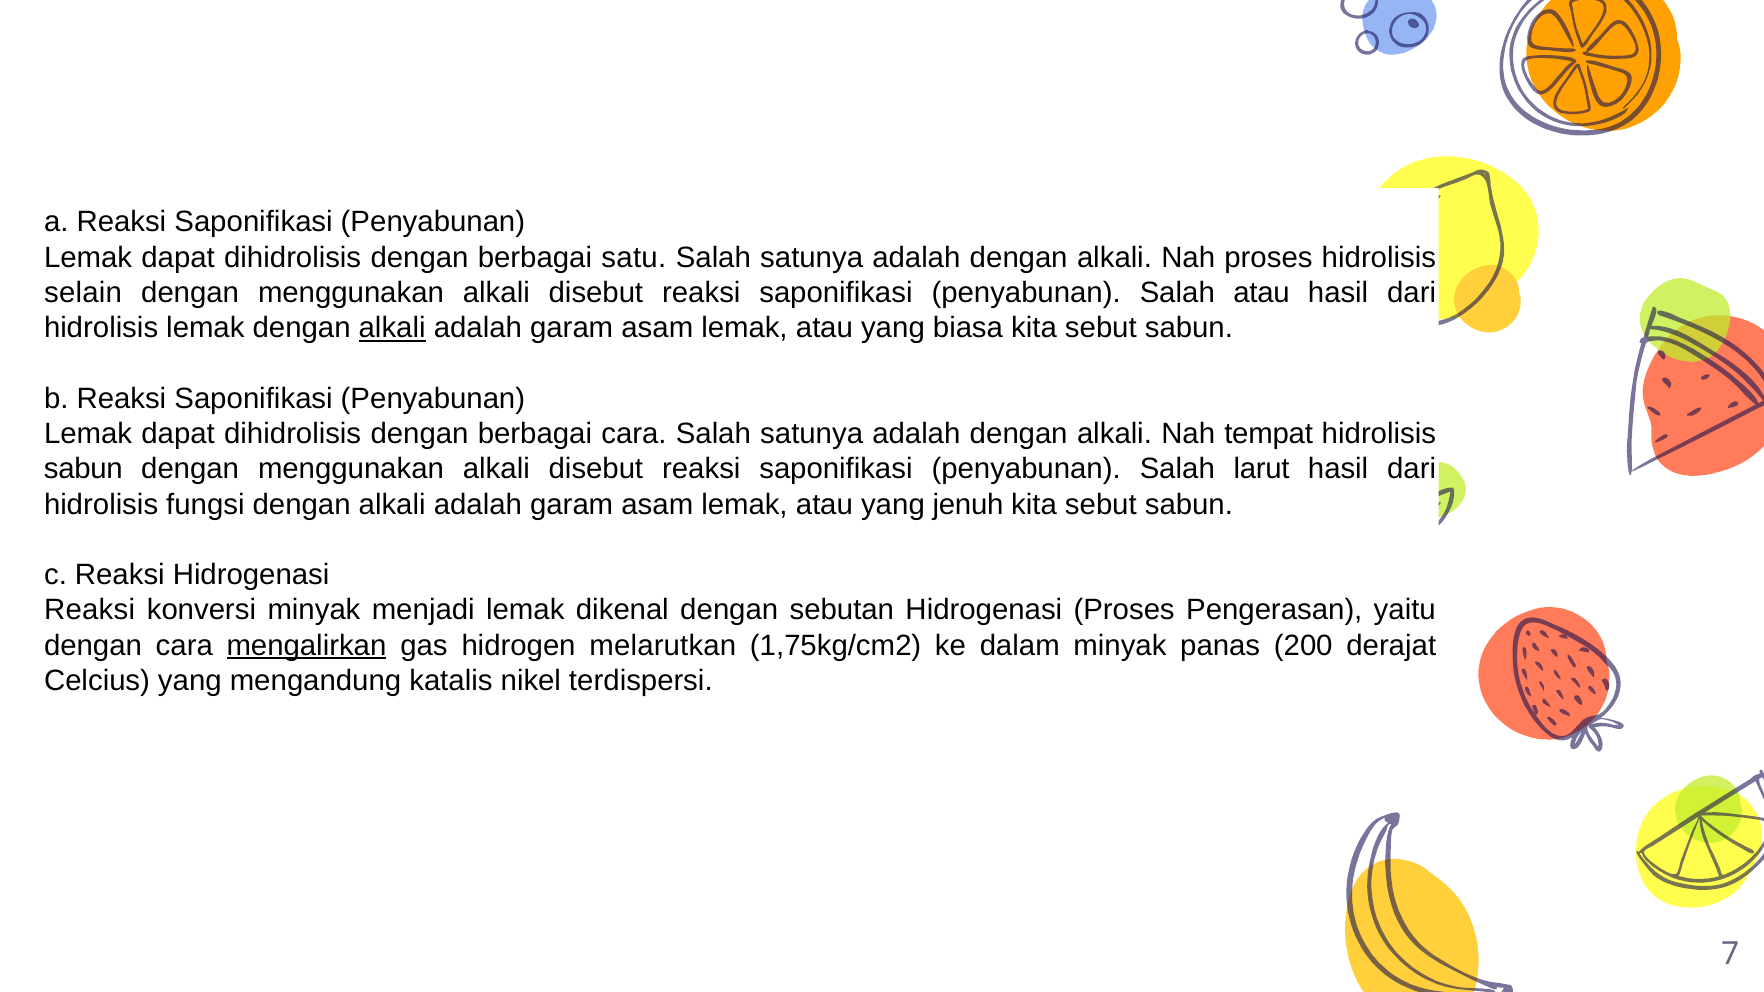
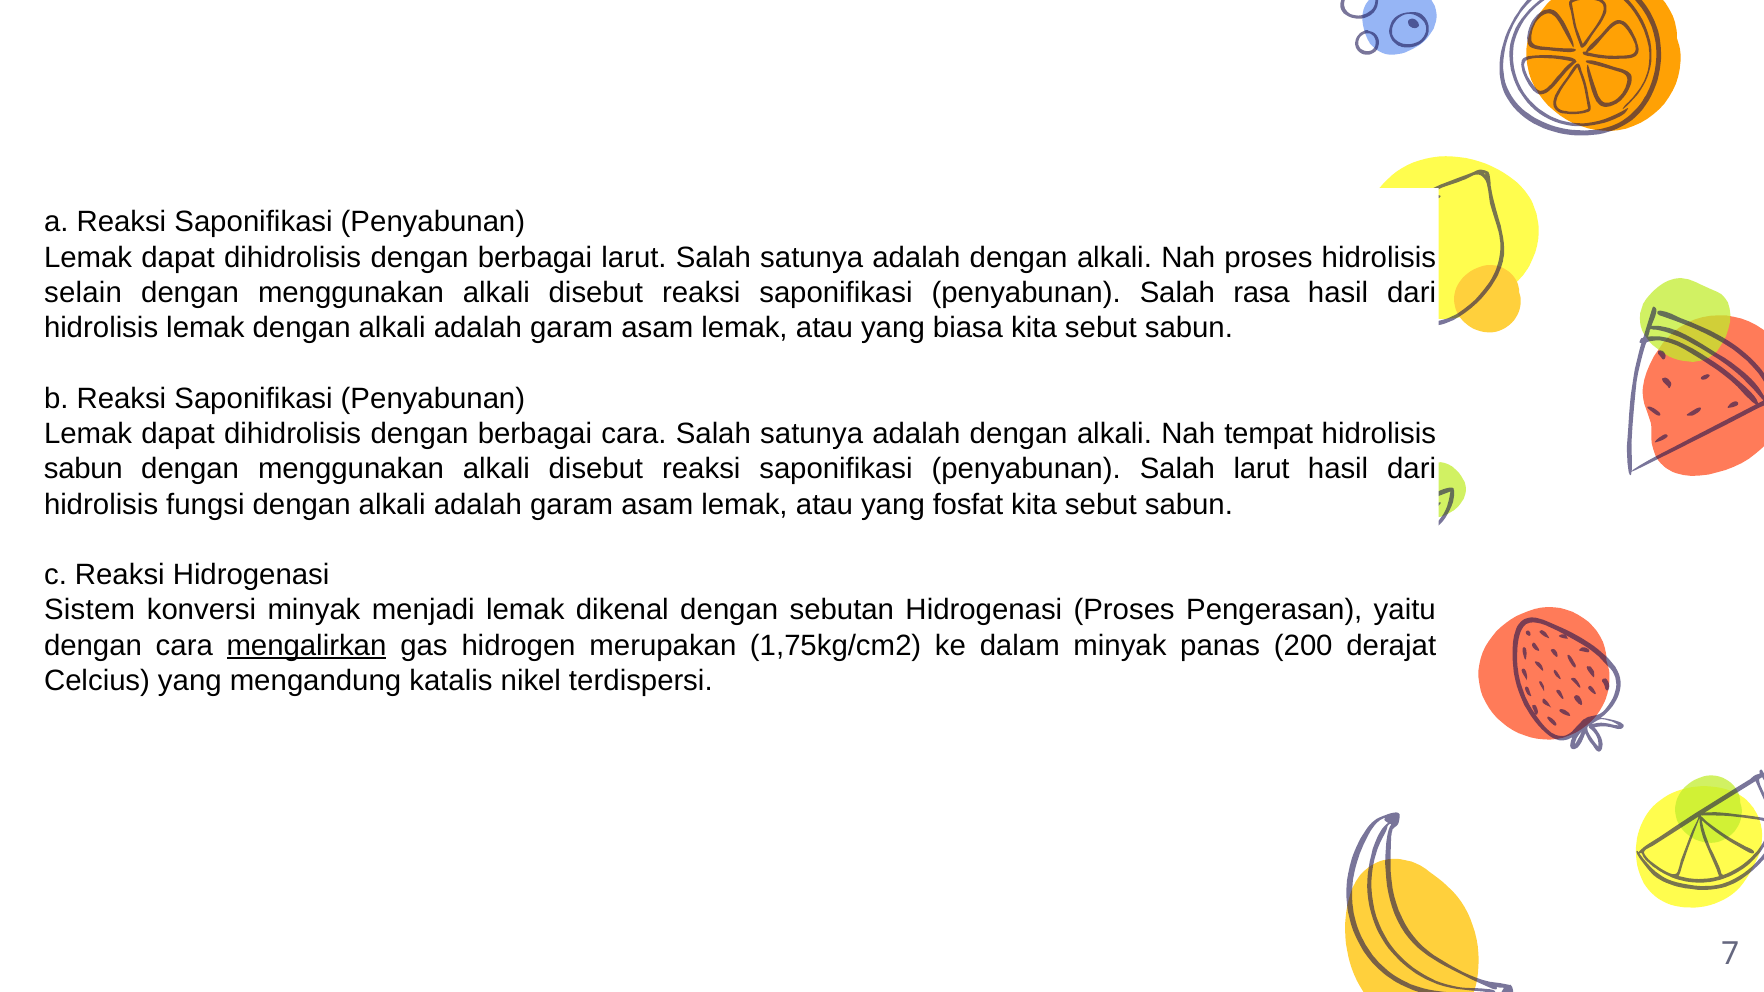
berbagai satu: satu -> larut
Salah atau: atau -> rasa
alkali at (392, 328) underline: present -> none
jenuh: jenuh -> fosfat
Reaksi at (90, 610): Reaksi -> Sistem
melarutkan: melarutkan -> merupakan
